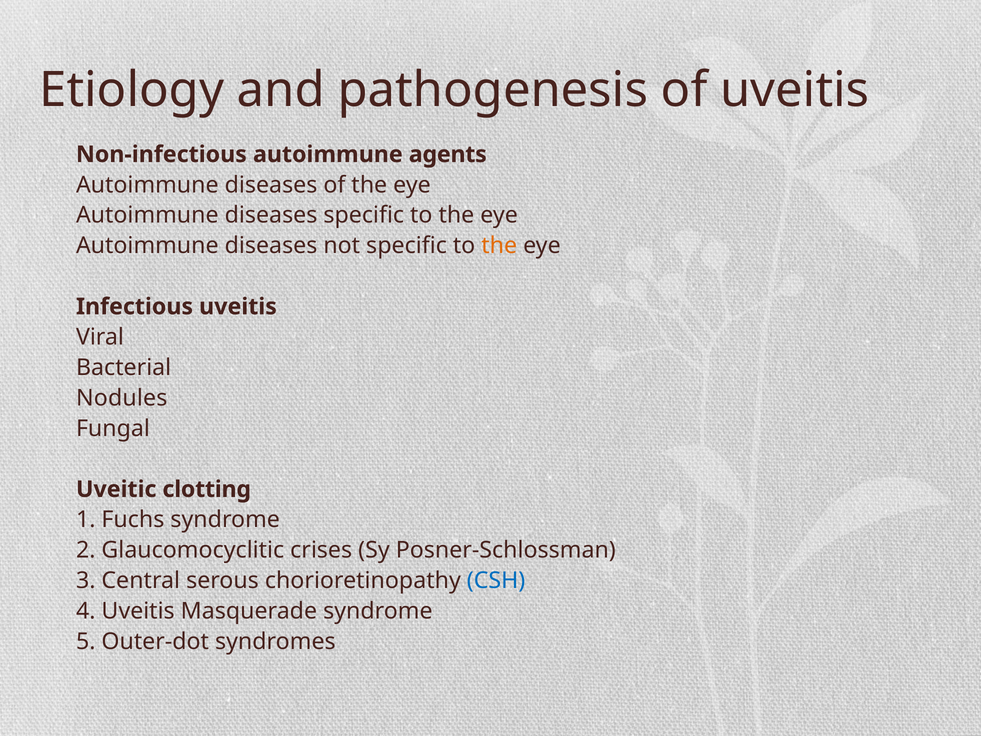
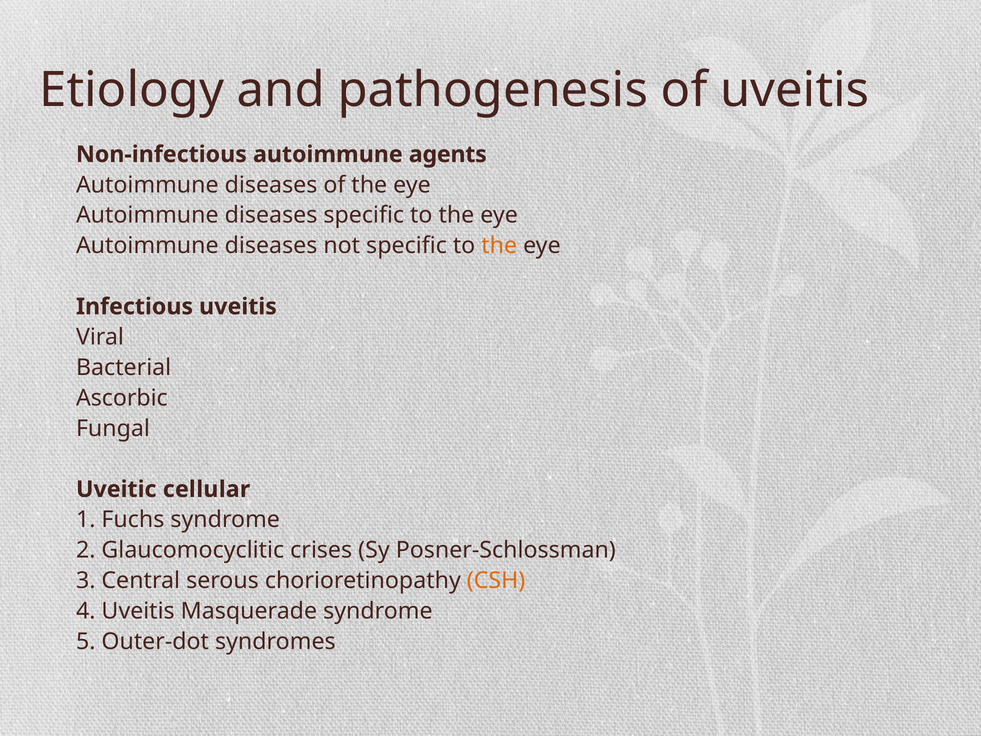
Nodules: Nodules -> Ascorbic
clotting: clotting -> cellular
CSH colour: blue -> orange
